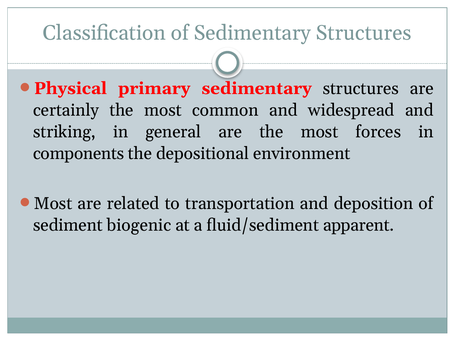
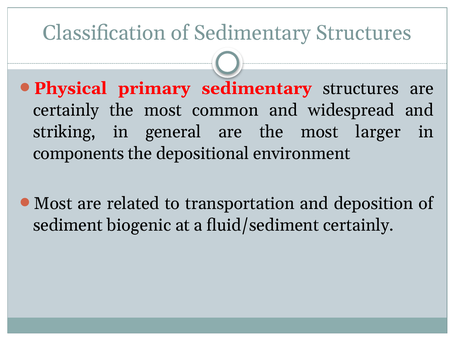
forces: forces -> larger
fluid/sediment apparent: apparent -> certainly
